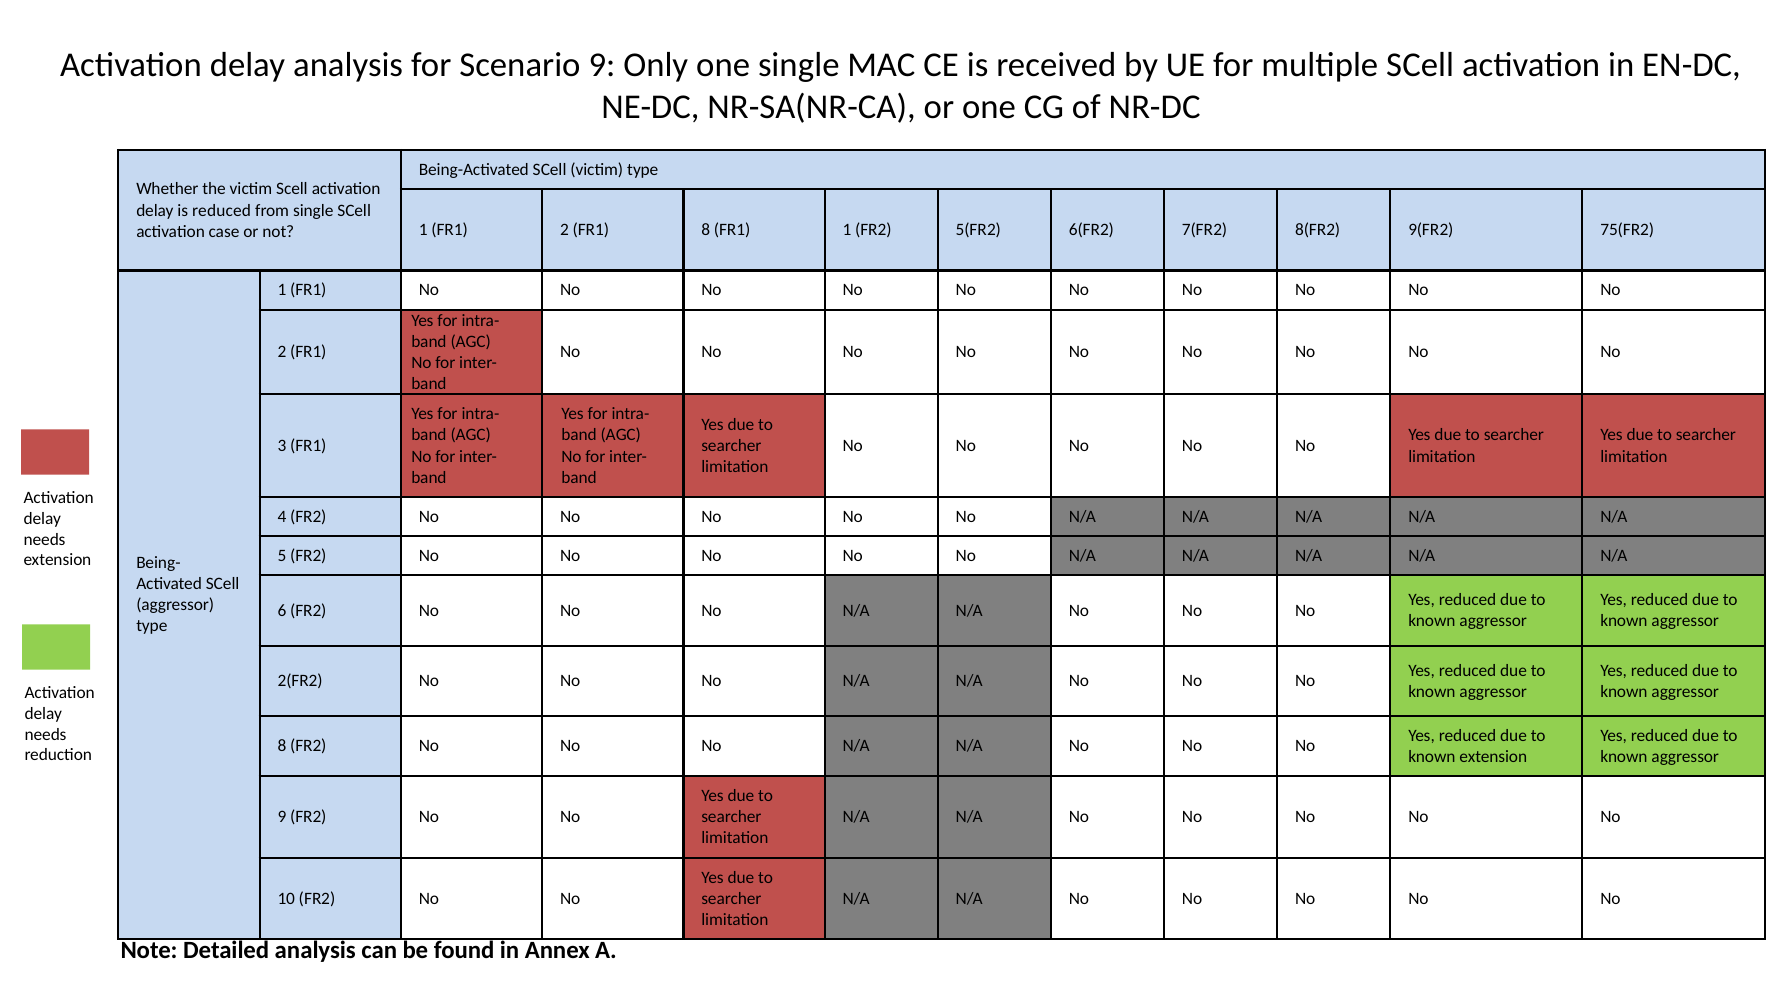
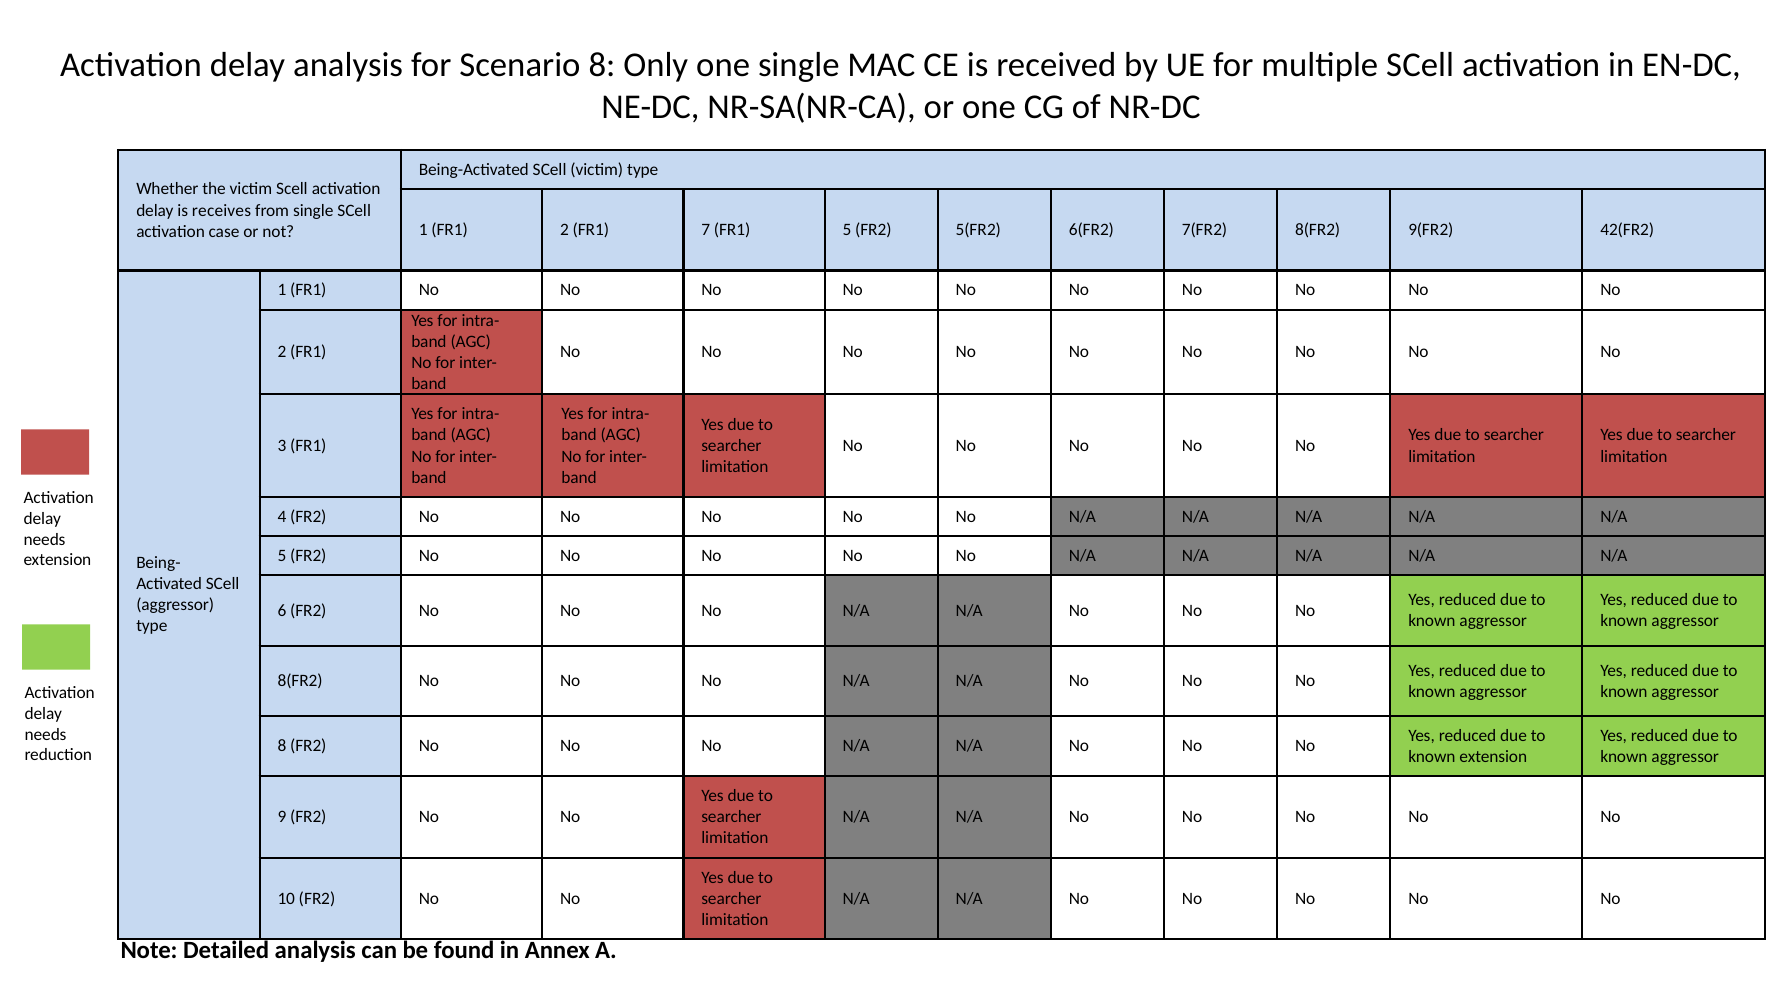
Scenario 9: 9 -> 8
is reduced: reduced -> receives
FR1 8: 8 -> 7
FR1 1: 1 -> 5
75(FR2: 75(FR2 -> 42(FR2
2(FR2 at (300, 681): 2(FR2 -> 8(FR2
